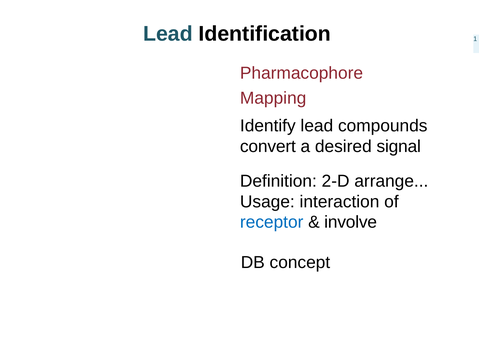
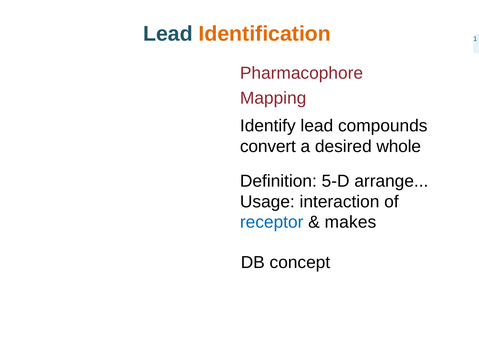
Identification colour: black -> orange
signal: signal -> whole
2-D: 2-D -> 5-D
involve: involve -> makes
